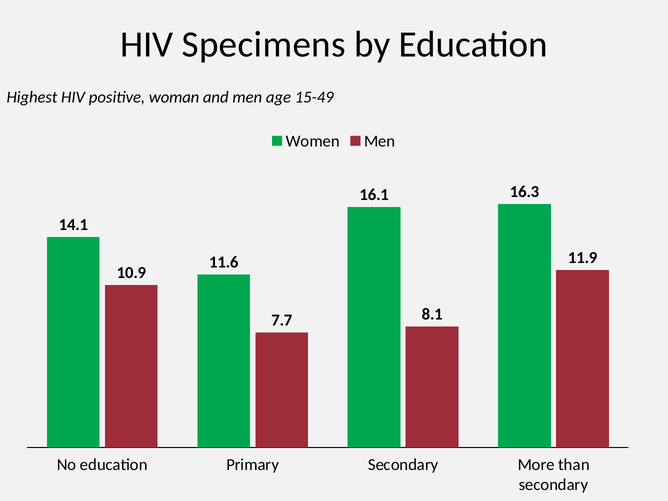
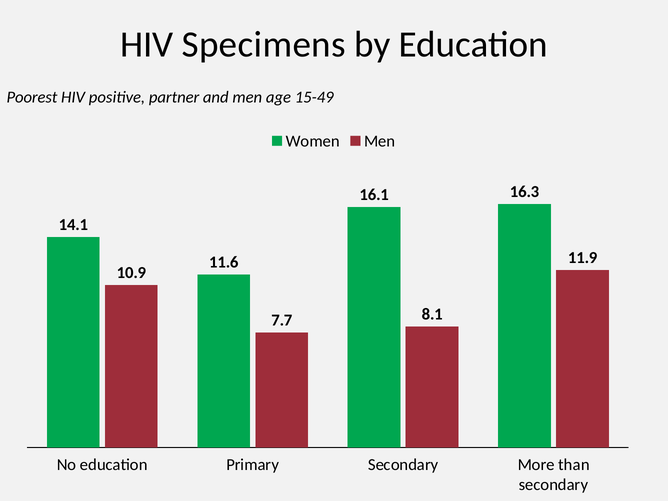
Highest: Highest -> Poorest
woman: woman -> partner
